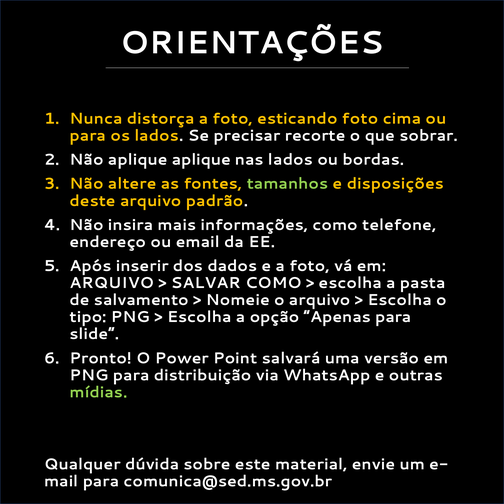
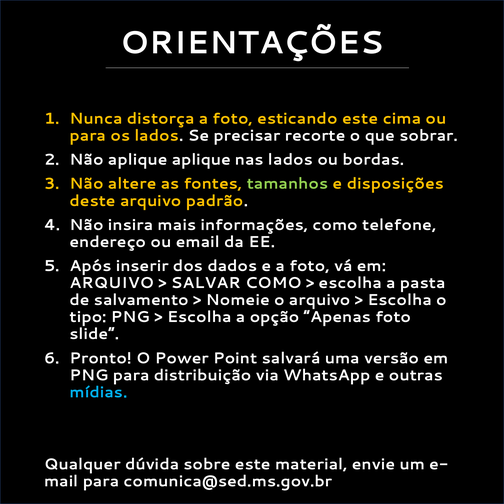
esticando foto: foto -> este
Apenas para: para -> foto
mídias colour: light green -> light blue
